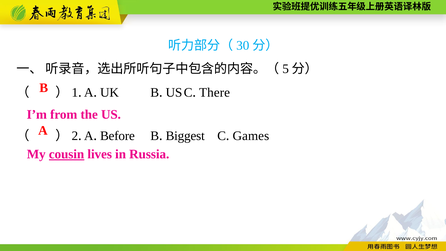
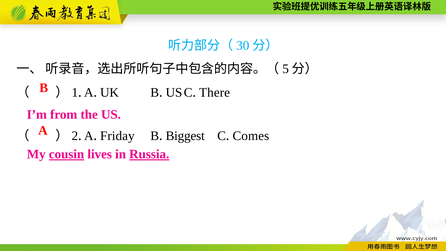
Before: Before -> Friday
Games: Games -> Comes
Russia underline: none -> present
